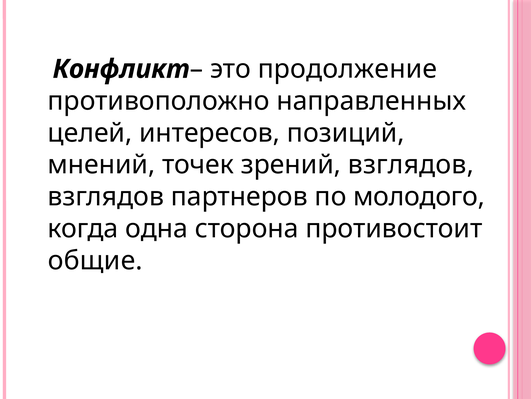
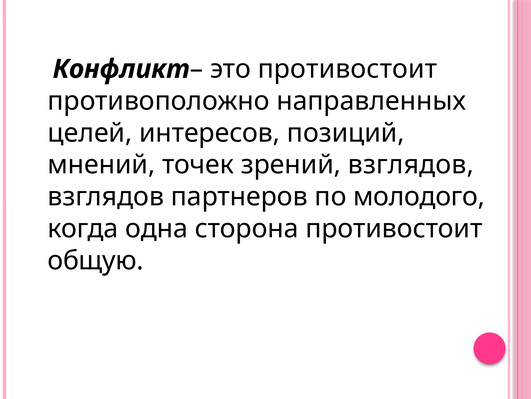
это продолжение: продолжение -> противостоит
общие: общие -> общую
